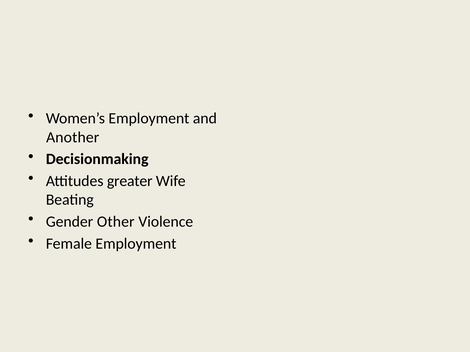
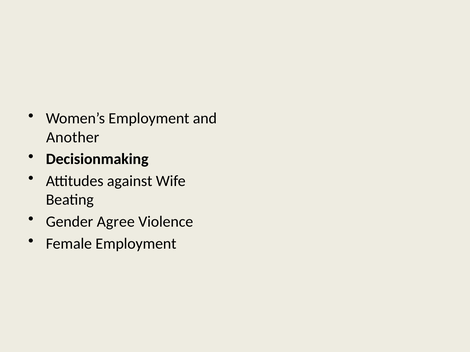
greater: greater -> against
Other: Other -> Agree
